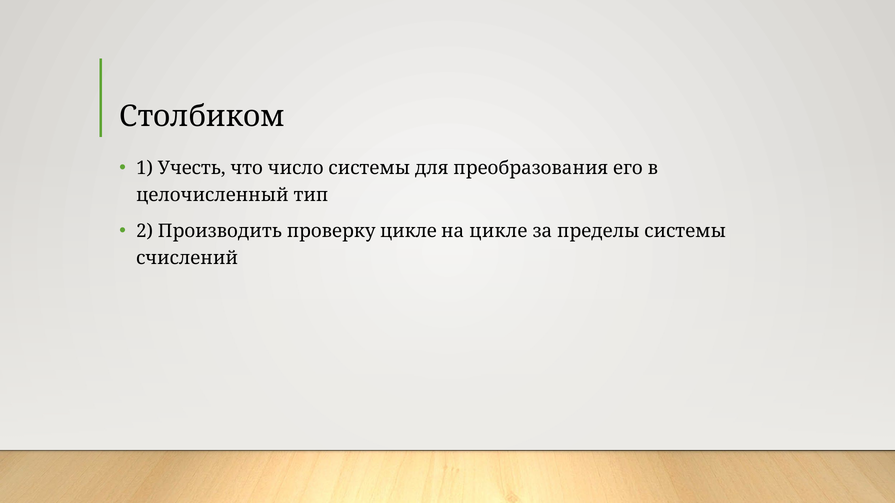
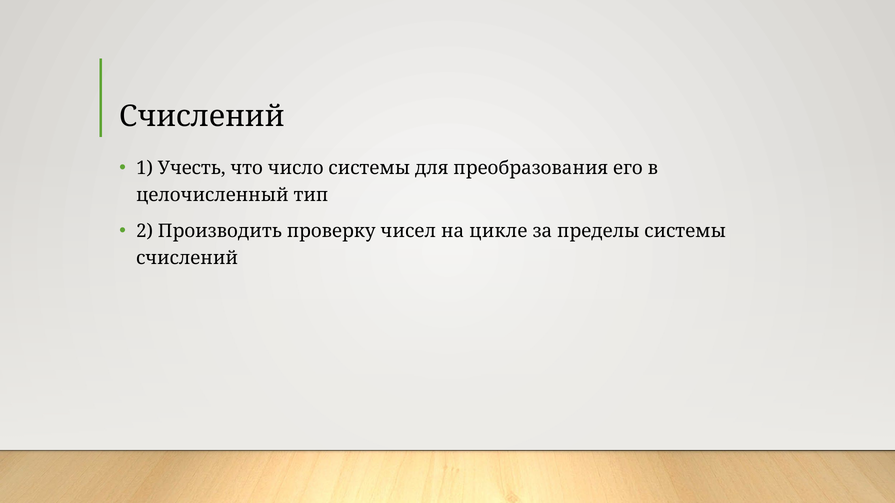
Столбиком at (202, 116): Столбиком -> Счислений
проверку цикле: цикле -> чисел
